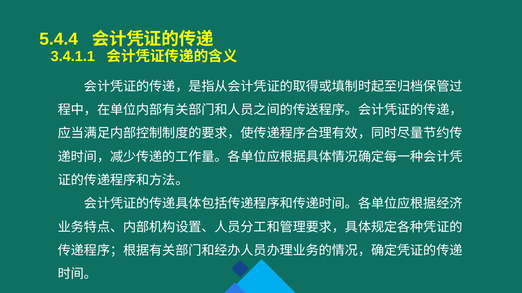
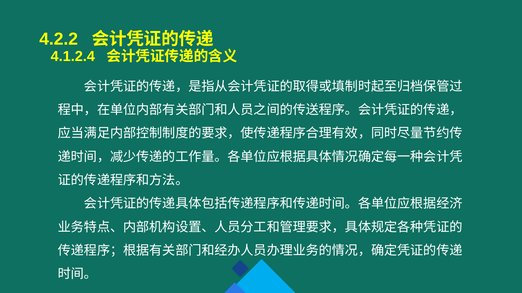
5.4.4: 5.4.4 -> 4.2.2
3.4.1.1: 3.4.1.1 -> 4.1.2.4
